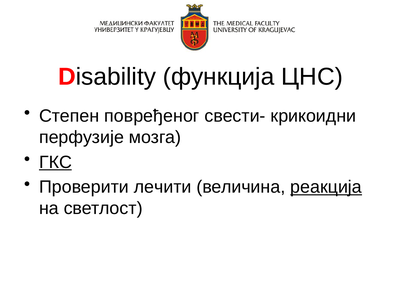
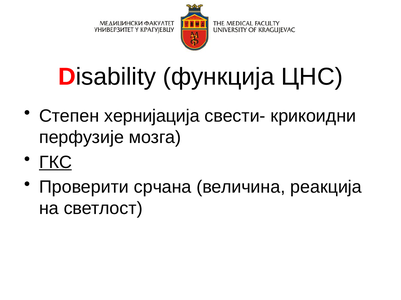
повређеног: повређеног -> хернијација
лечити: лечити -> срчана
реакција underline: present -> none
